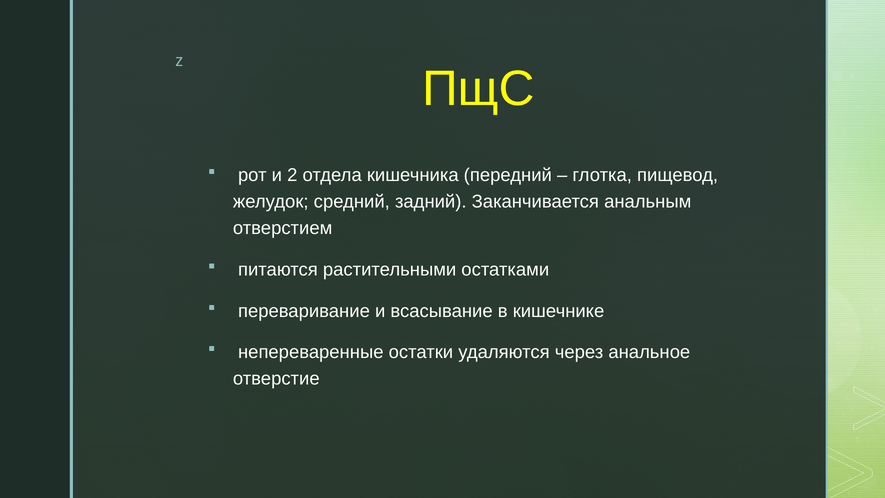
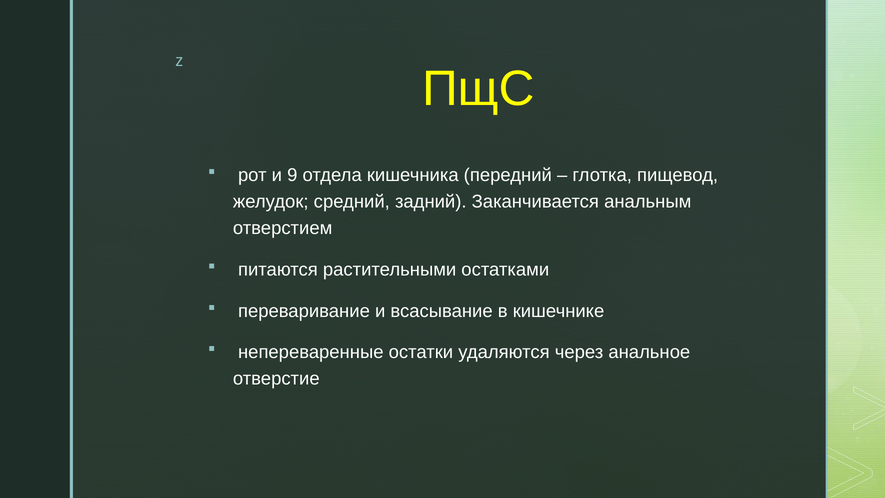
2: 2 -> 9
